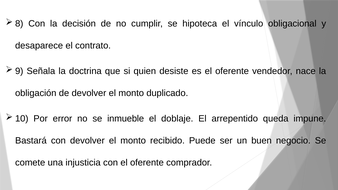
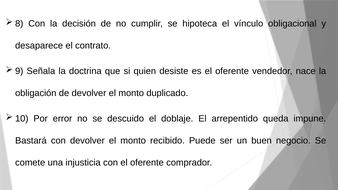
inmueble: inmueble -> descuido
